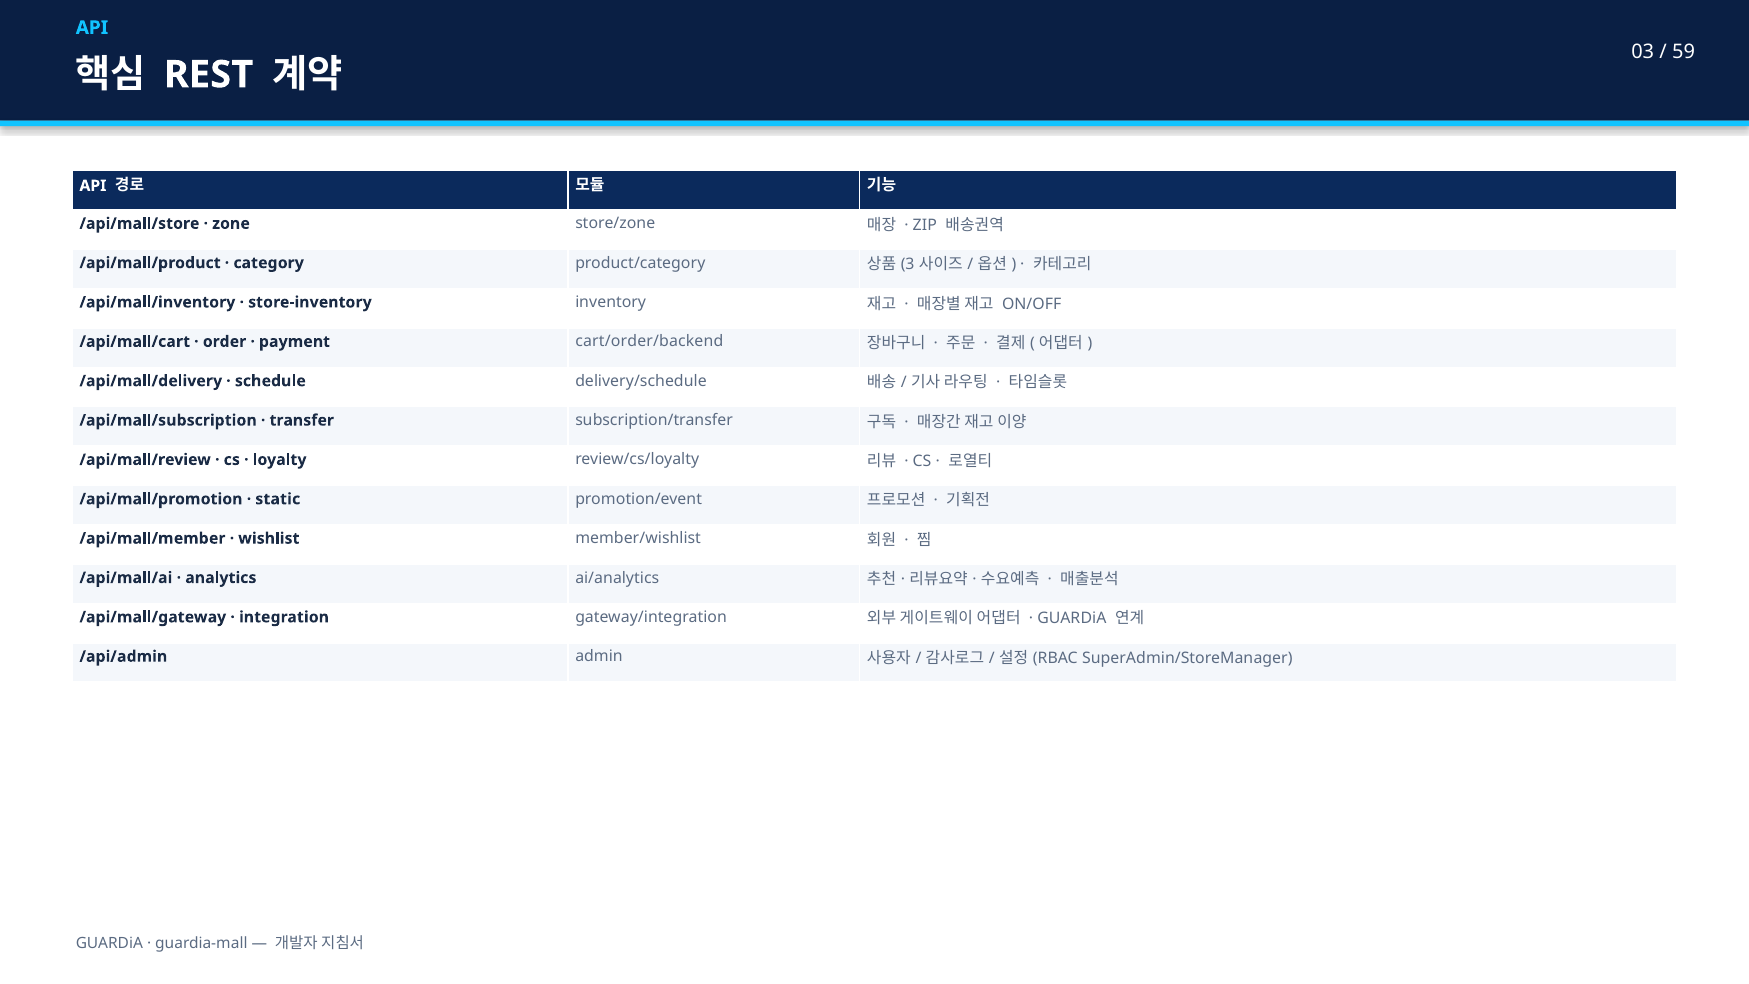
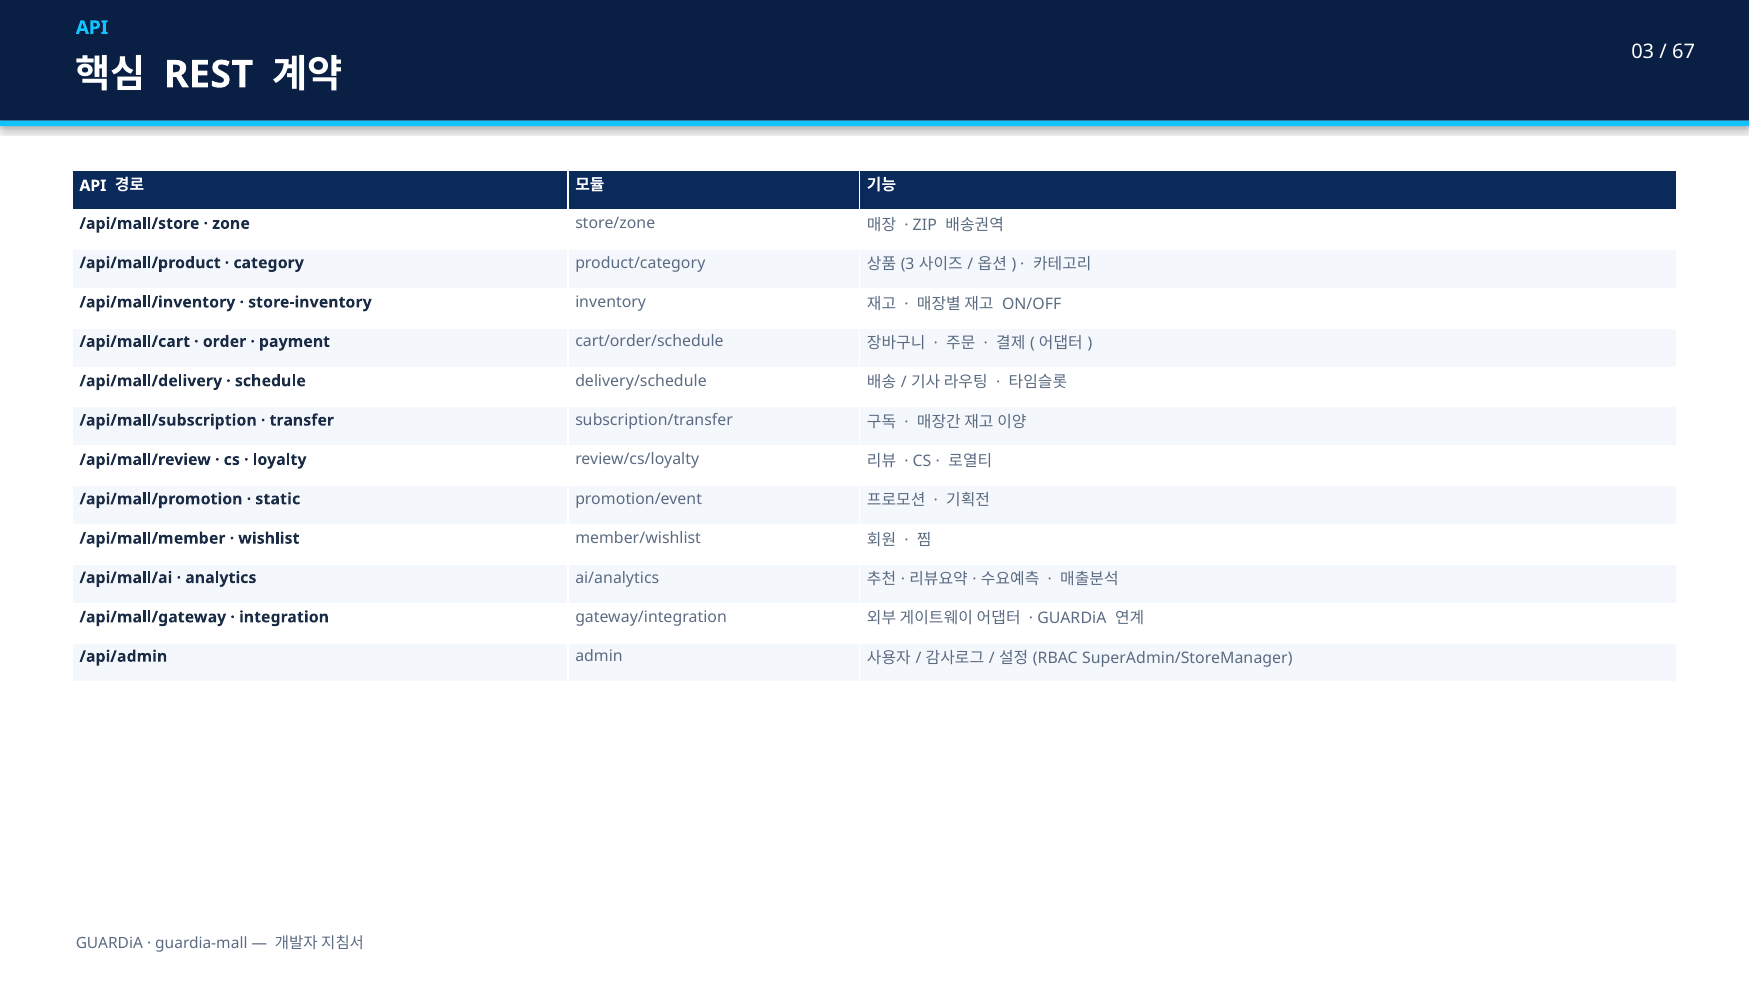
59: 59 -> 67
cart/order/backend: cart/order/backend -> cart/order/schedule
